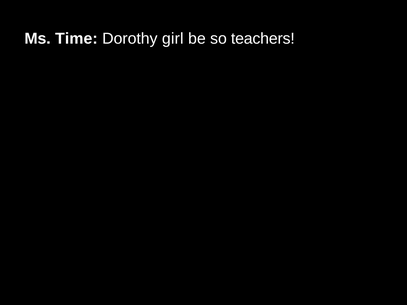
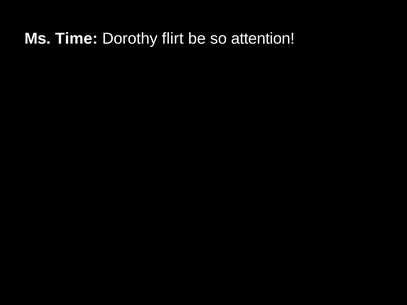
girl: girl -> flirt
teachers: teachers -> attention
